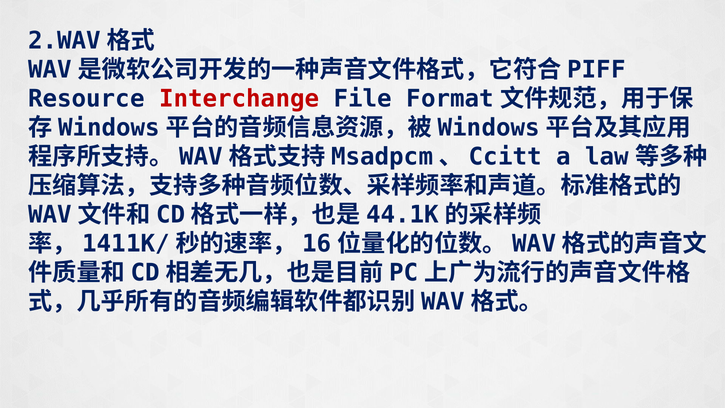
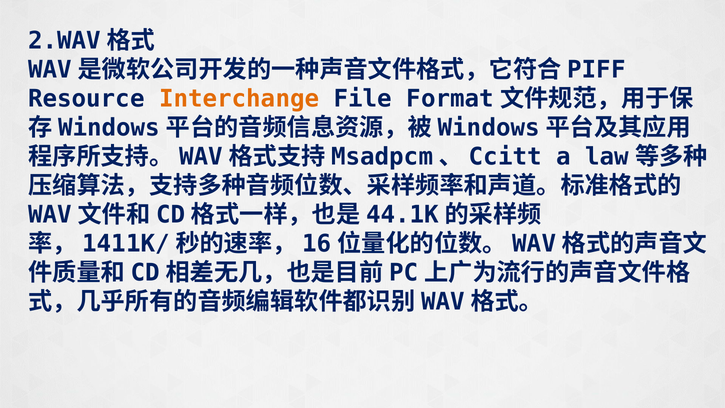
Interchange colour: red -> orange
